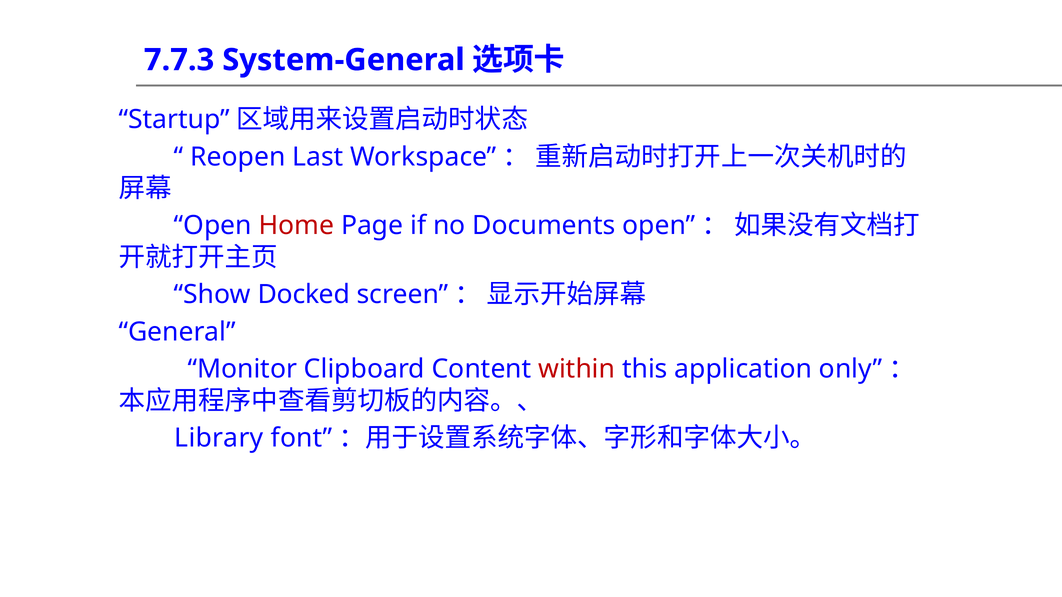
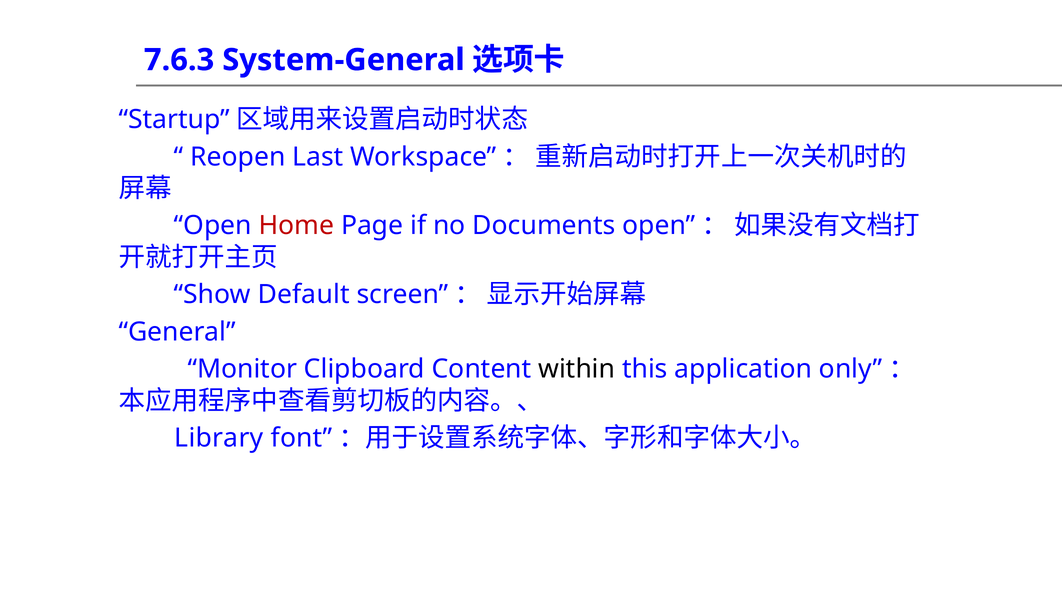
7.7.3: 7.7.3 -> 7.6.3
Docked: Docked -> Default
within colour: red -> black
